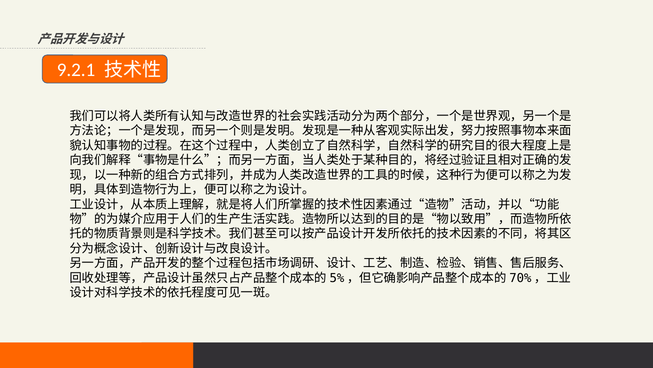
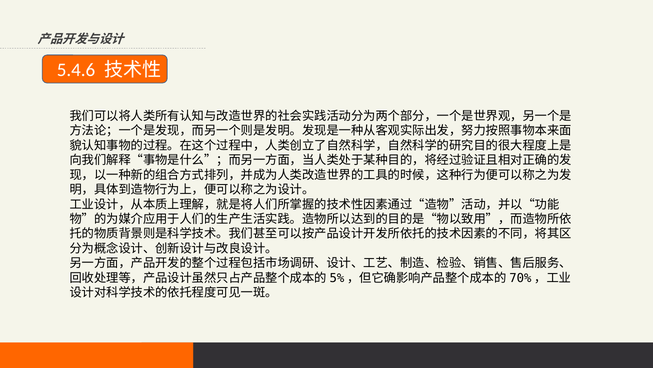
9.2.1: 9.2.1 -> 5.4.6
